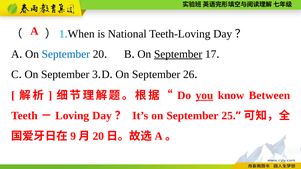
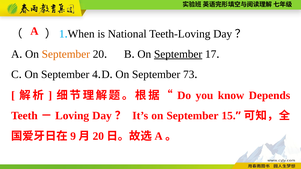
September at (66, 54) colour: blue -> orange
3: 3 -> 4
26: 26 -> 73
you underline: present -> none
Between: Between -> Depends
25: 25 -> 15
